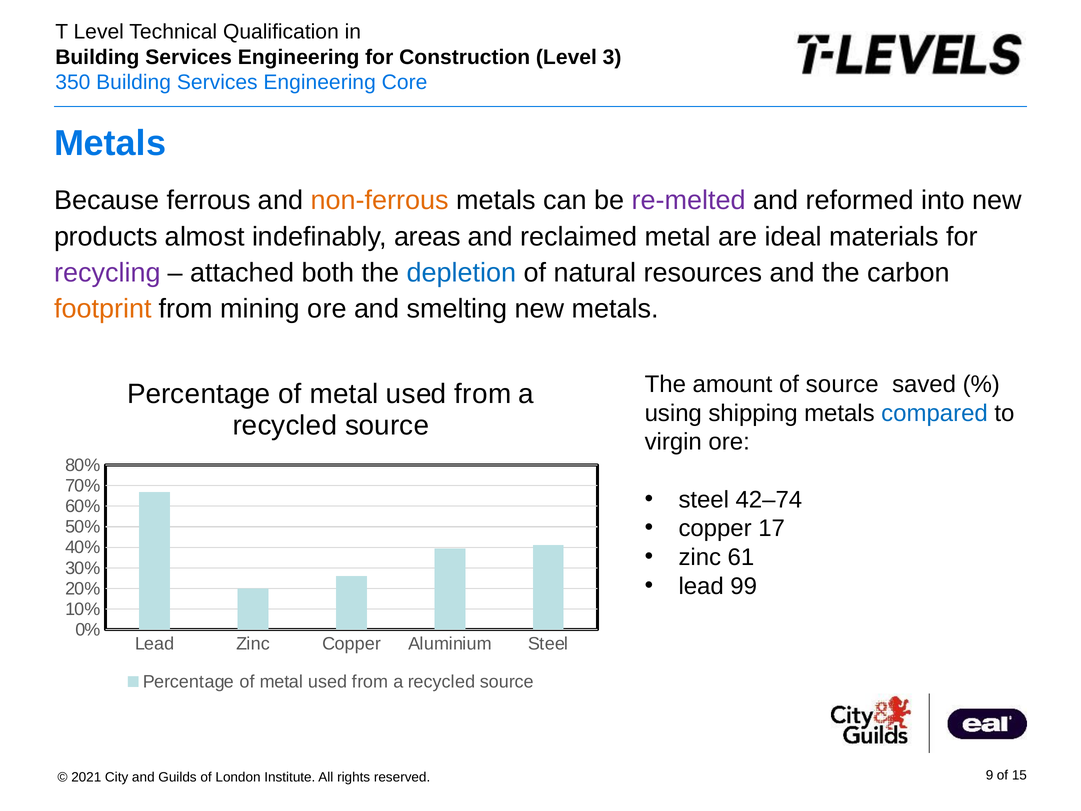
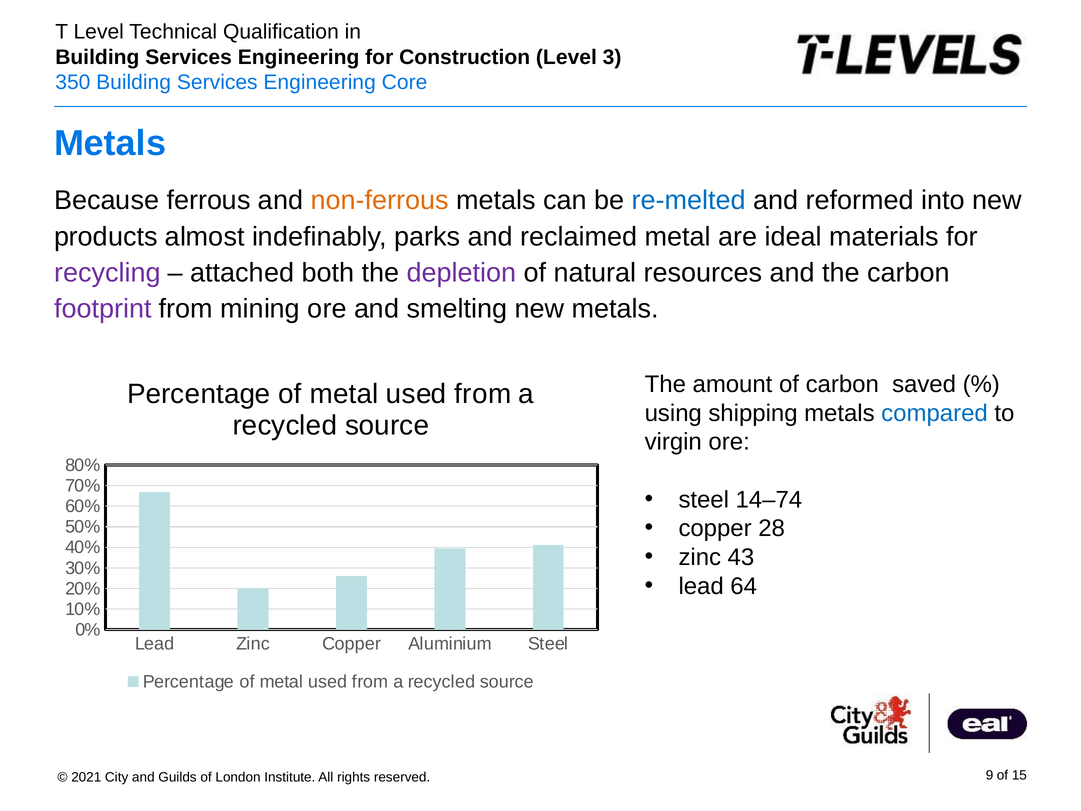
re-melted colour: purple -> blue
areas: areas -> parks
depletion colour: blue -> purple
footprint colour: orange -> purple
of source: source -> carbon
42–74: 42–74 -> 14–74
17: 17 -> 28
61: 61 -> 43
99: 99 -> 64
